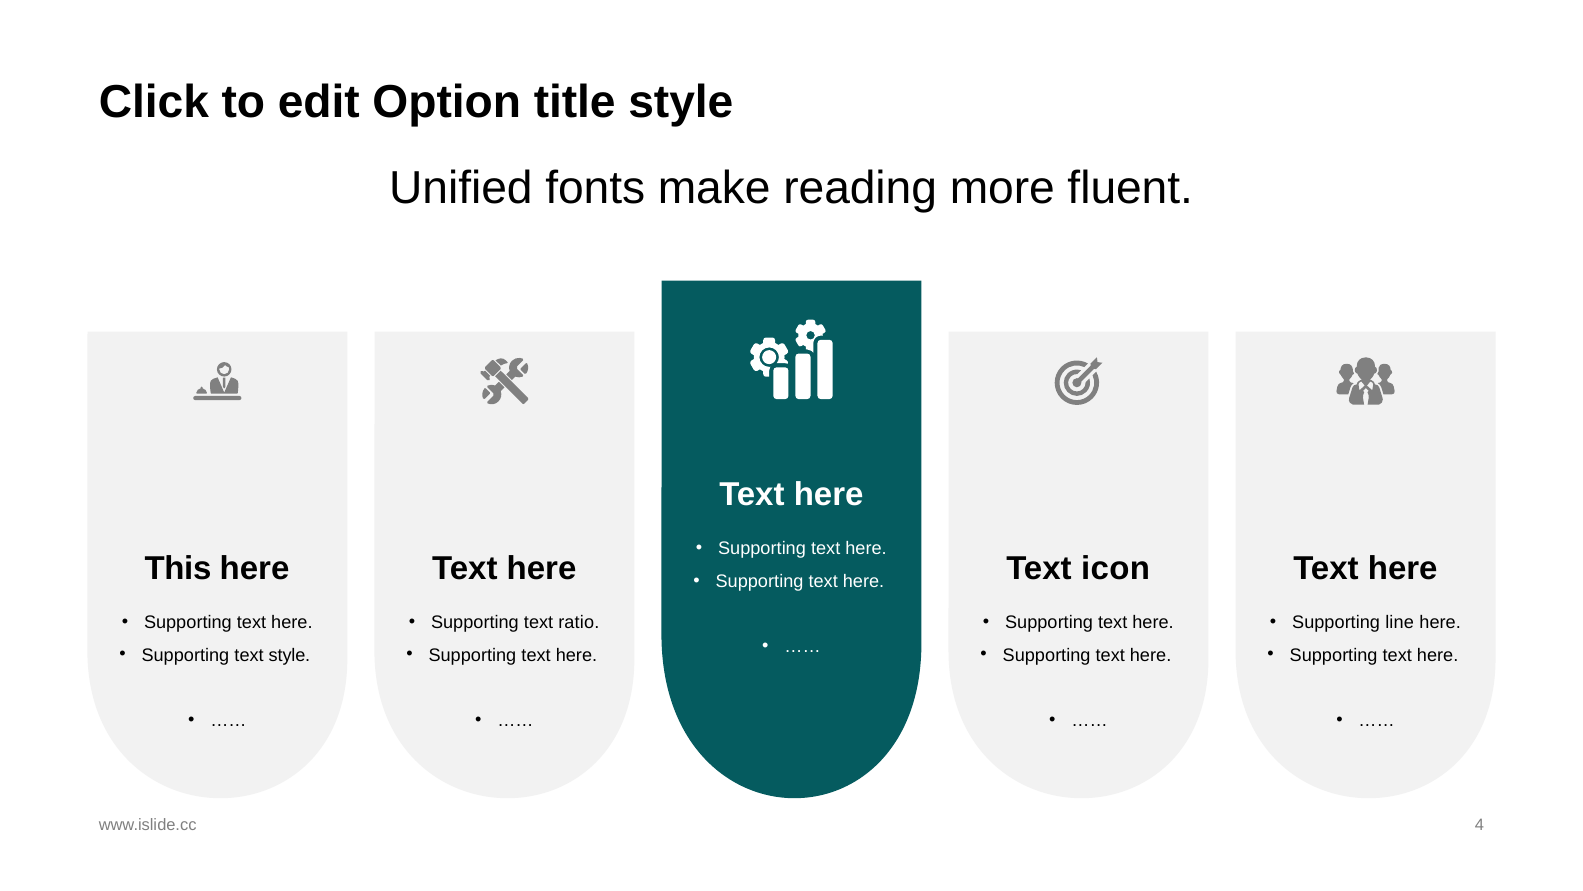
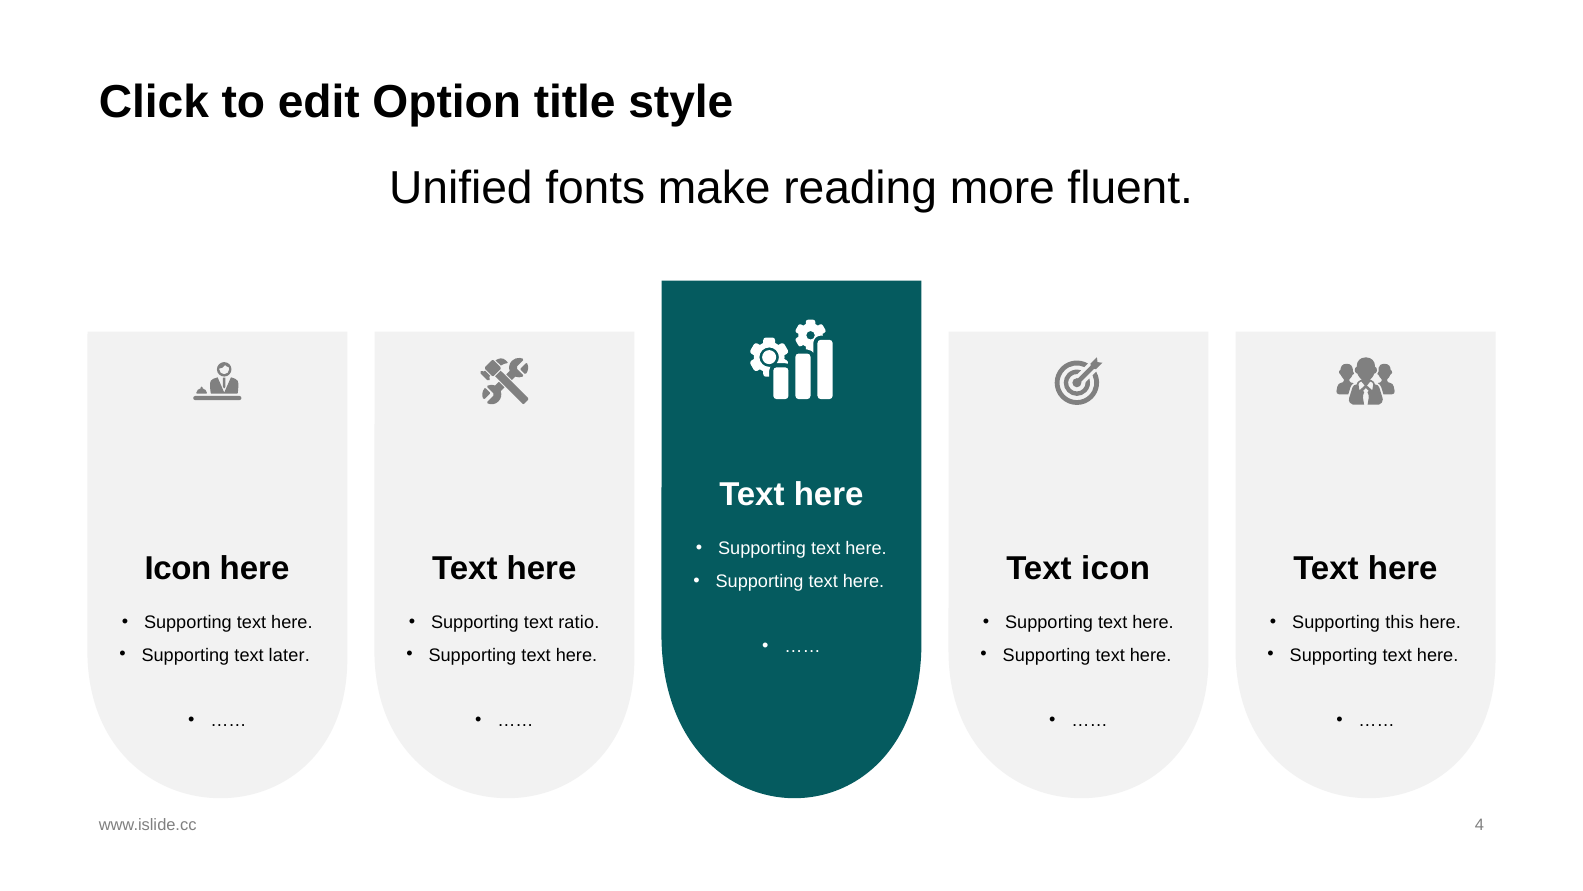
This at (178, 568): This -> Icon
line: line -> this
text style: style -> later
